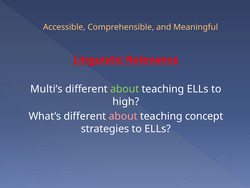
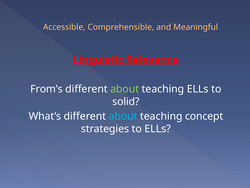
Multi’s: Multi’s -> From’s
high: high -> solid
about at (123, 116) colour: pink -> light blue
